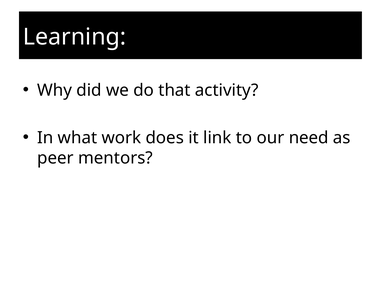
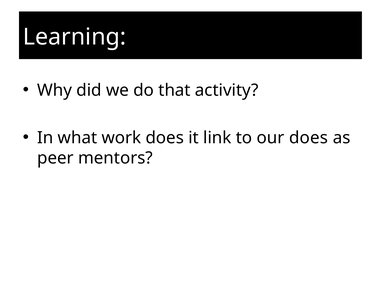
our need: need -> does
